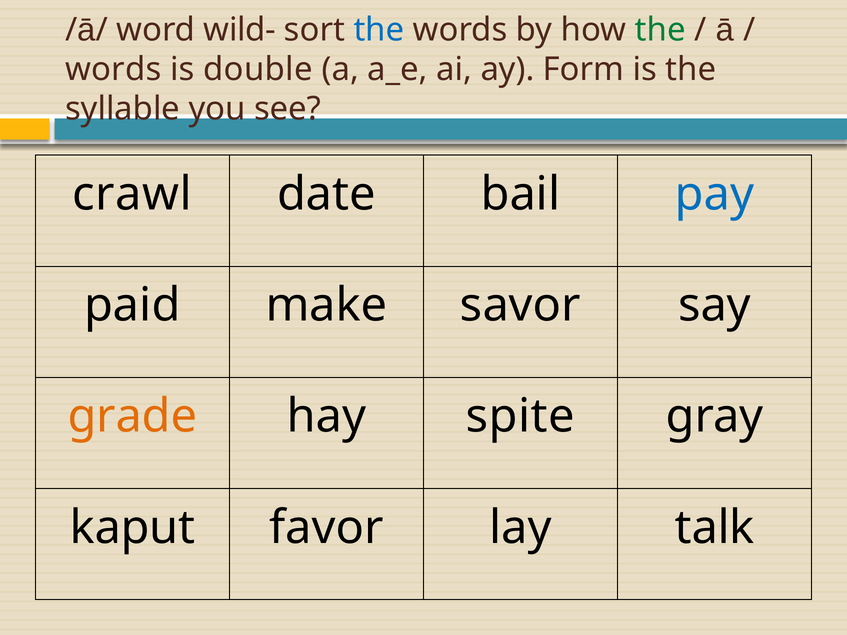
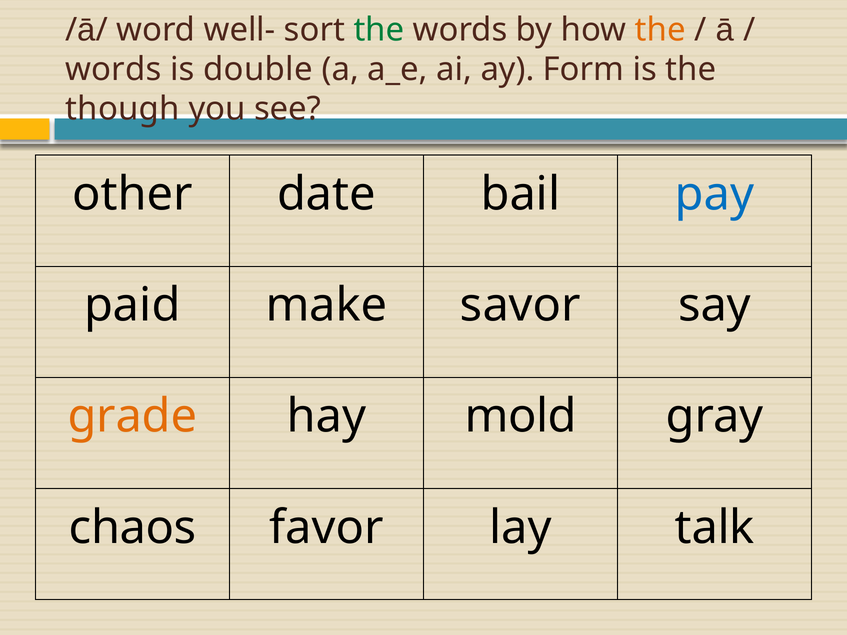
wild-: wild- -> well-
the at (379, 30) colour: blue -> green
the at (660, 30) colour: green -> orange
syllable: syllable -> though
crawl: crawl -> other
spite: spite -> mold
kaput: kaput -> chaos
